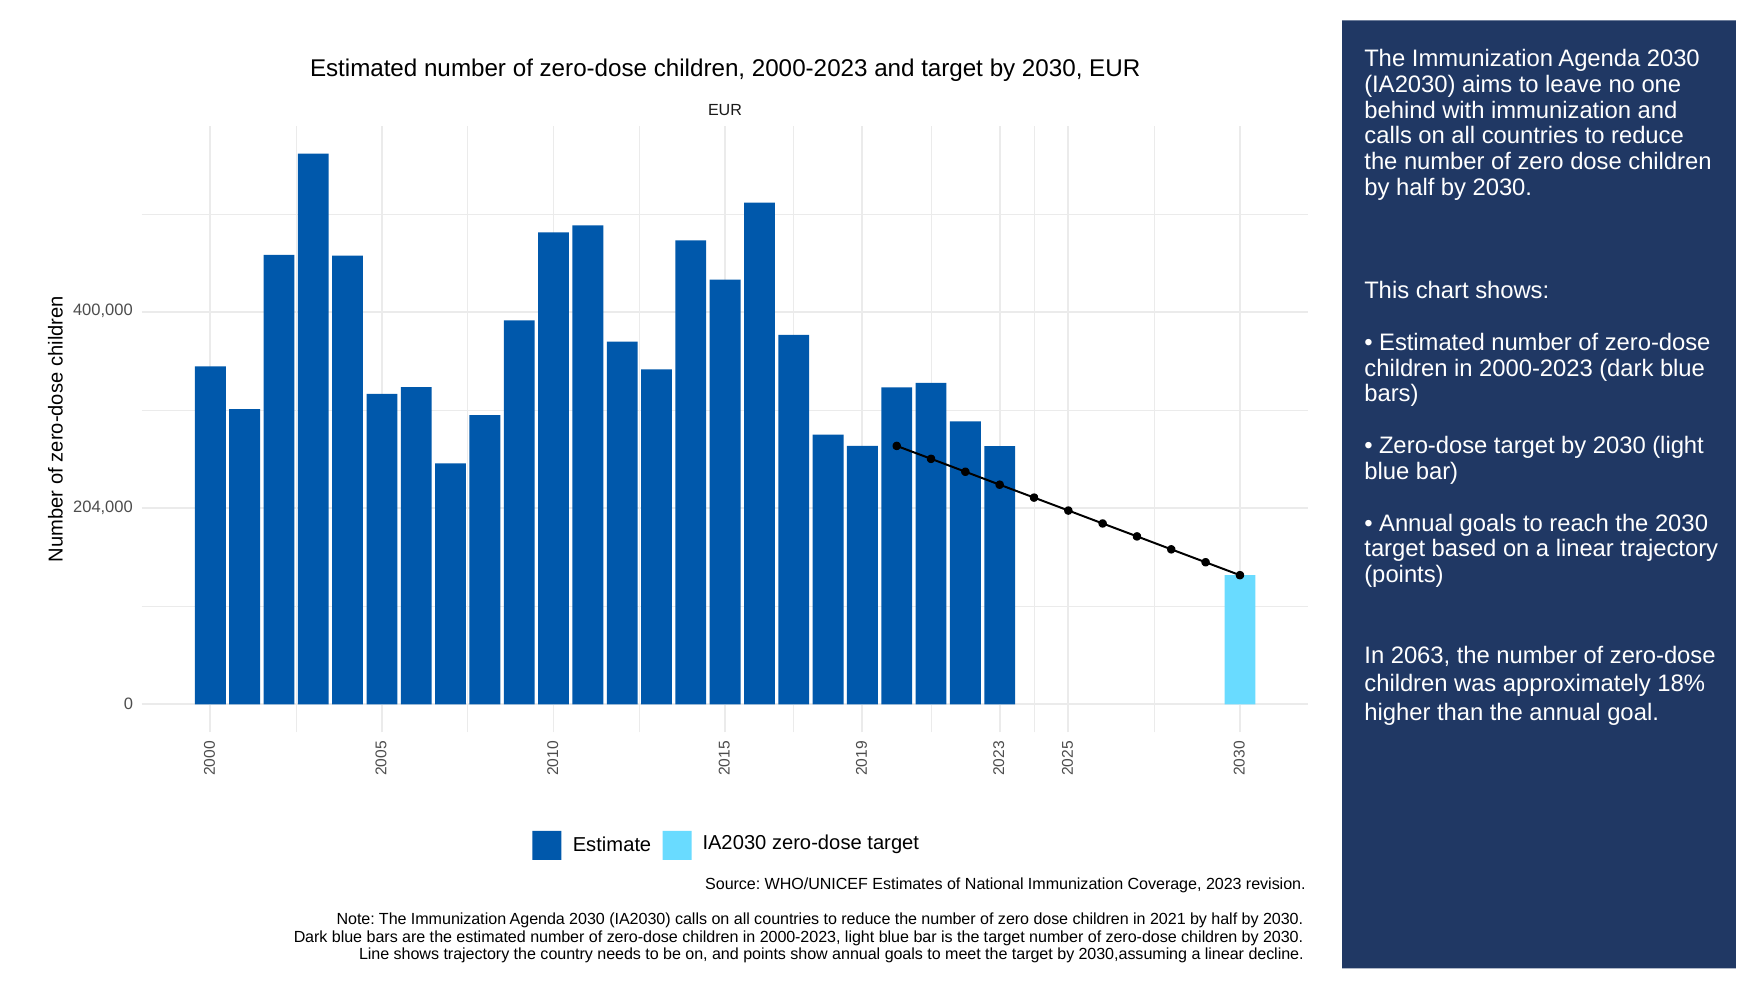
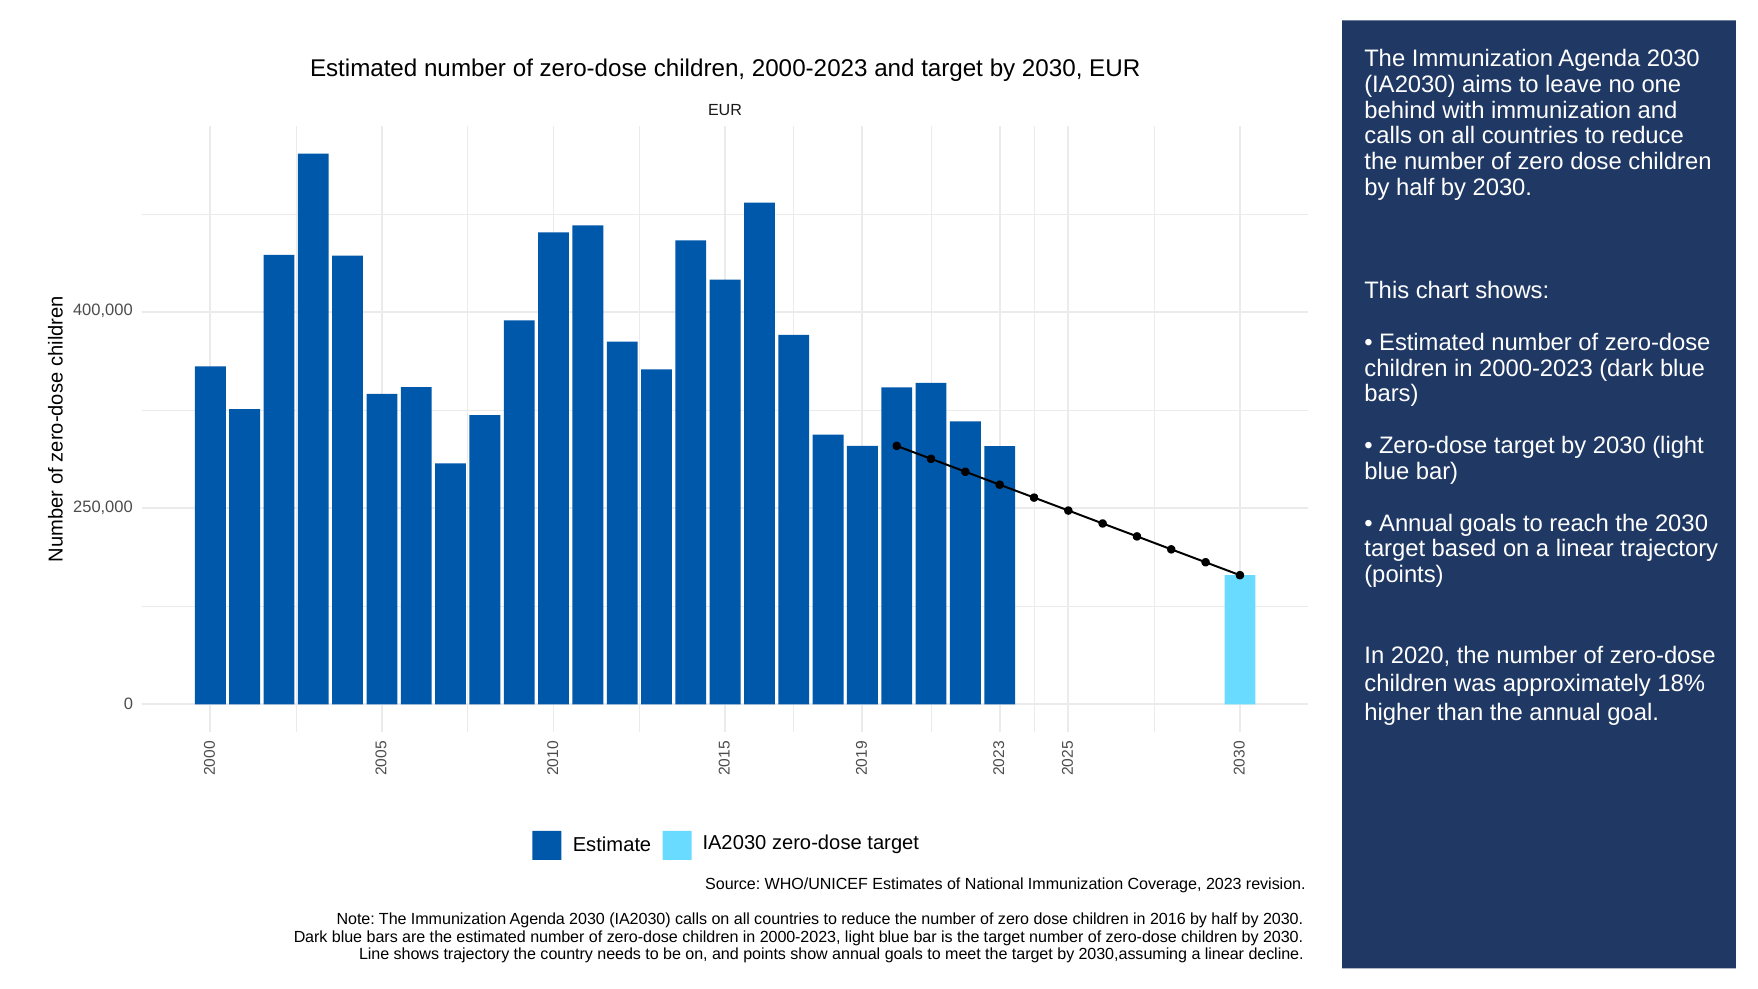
204,000: 204,000 -> 250,000
2063: 2063 -> 2020
2021: 2021 -> 2016
